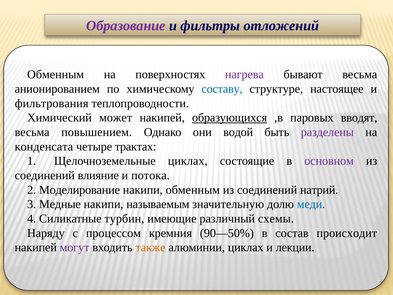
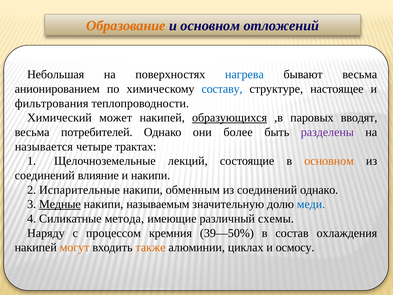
Образование colour: purple -> orange
и фильтры: фильтры -> основном
Обменным at (56, 74): Обменным -> Небольшая
нагрева colour: purple -> blue
повышением: повышением -> потребителей
водой: водой -> более
конденсата: конденсата -> называется
Щелочноземельные циклах: циклах -> лекций
основном at (329, 161) colour: purple -> orange
и потока: потока -> накипи
Моделирование: Моделирование -> Испарительные
соединений натрий: натрий -> однако
Медные underline: none -> present
турбин: турбин -> метода
90—50%: 90—50% -> 39—50%
происходит: происходит -> охлаждения
могут colour: purple -> orange
лекции: лекции -> осмосу
